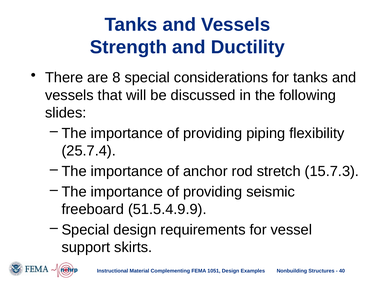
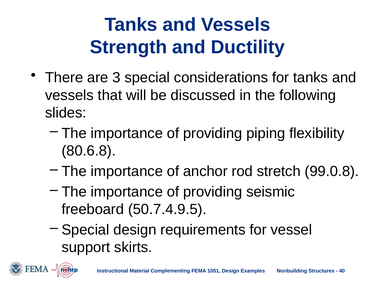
8: 8 -> 3
25.7.4: 25.7.4 -> 80.6.8
15.7.3: 15.7.3 -> 99.0.8
51.5.4.9.9: 51.5.4.9.9 -> 50.7.4.9.5
